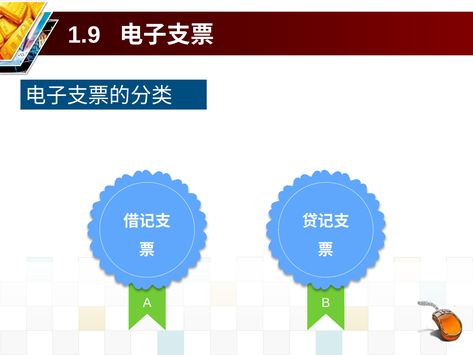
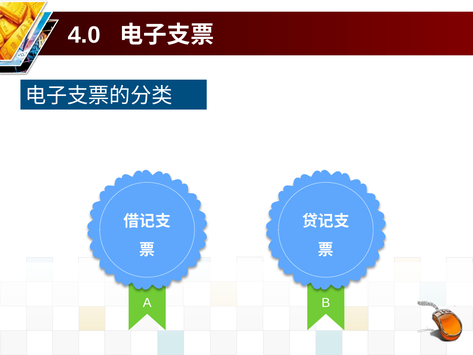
1.9: 1.9 -> 4.0
